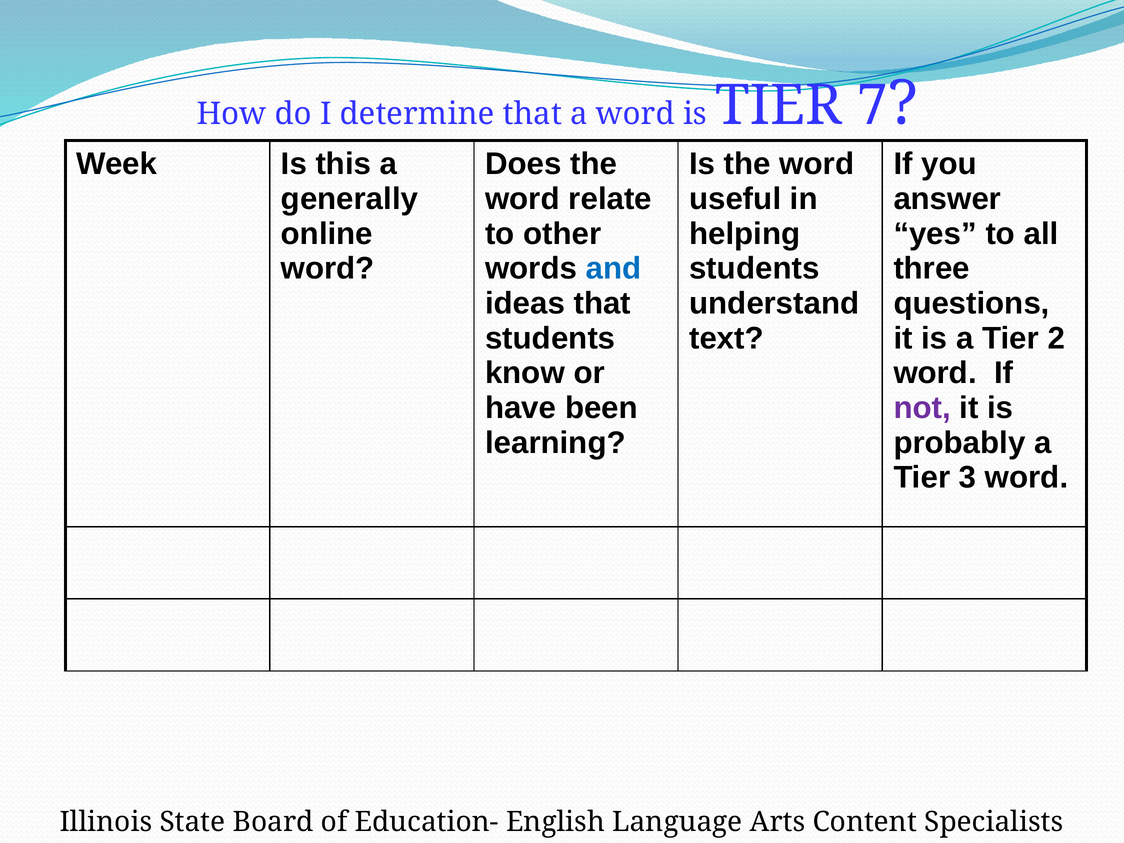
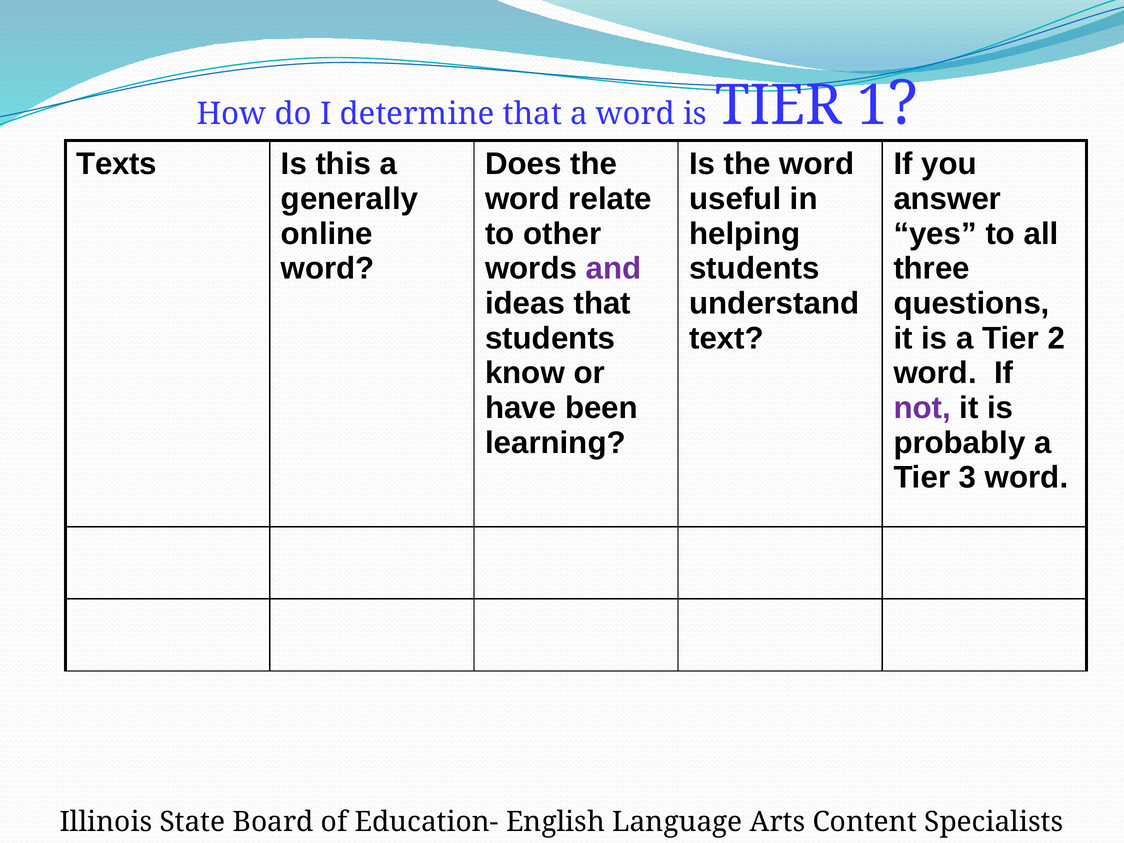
7: 7 -> 1
Week: Week -> Texts
and colour: blue -> purple
